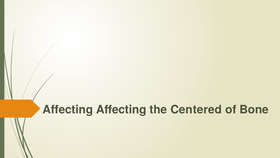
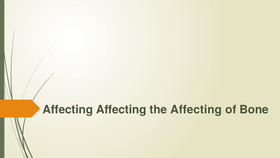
the Centered: Centered -> Affecting
